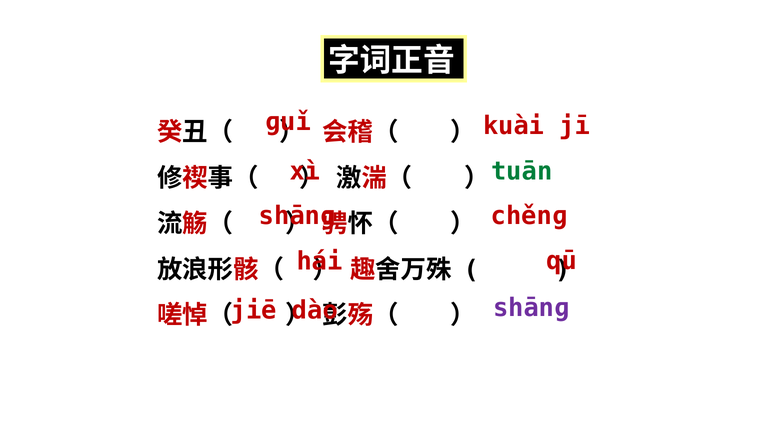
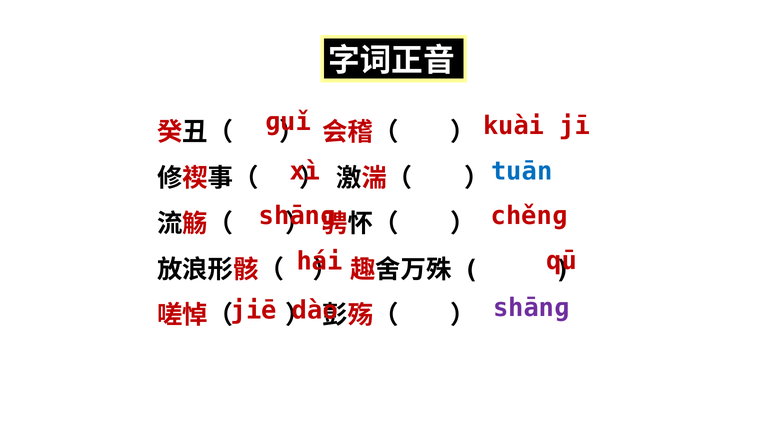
tuān colour: green -> blue
